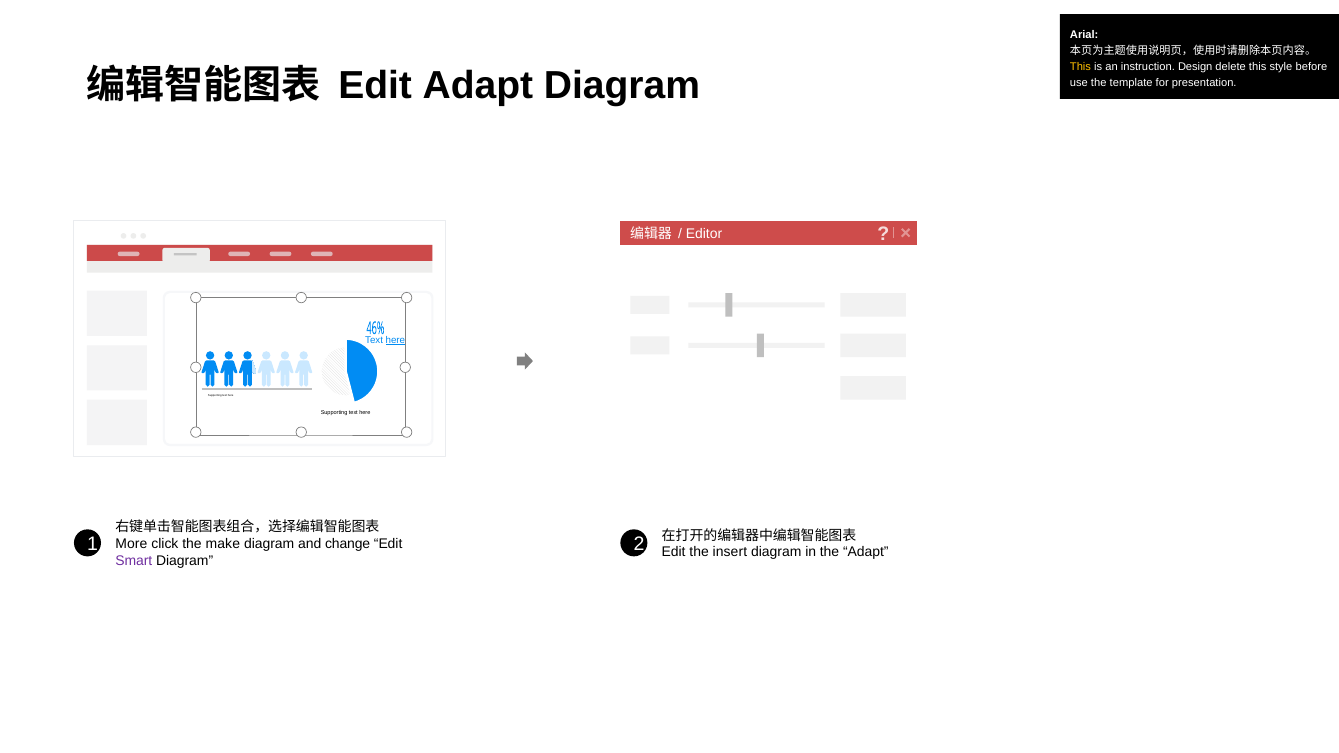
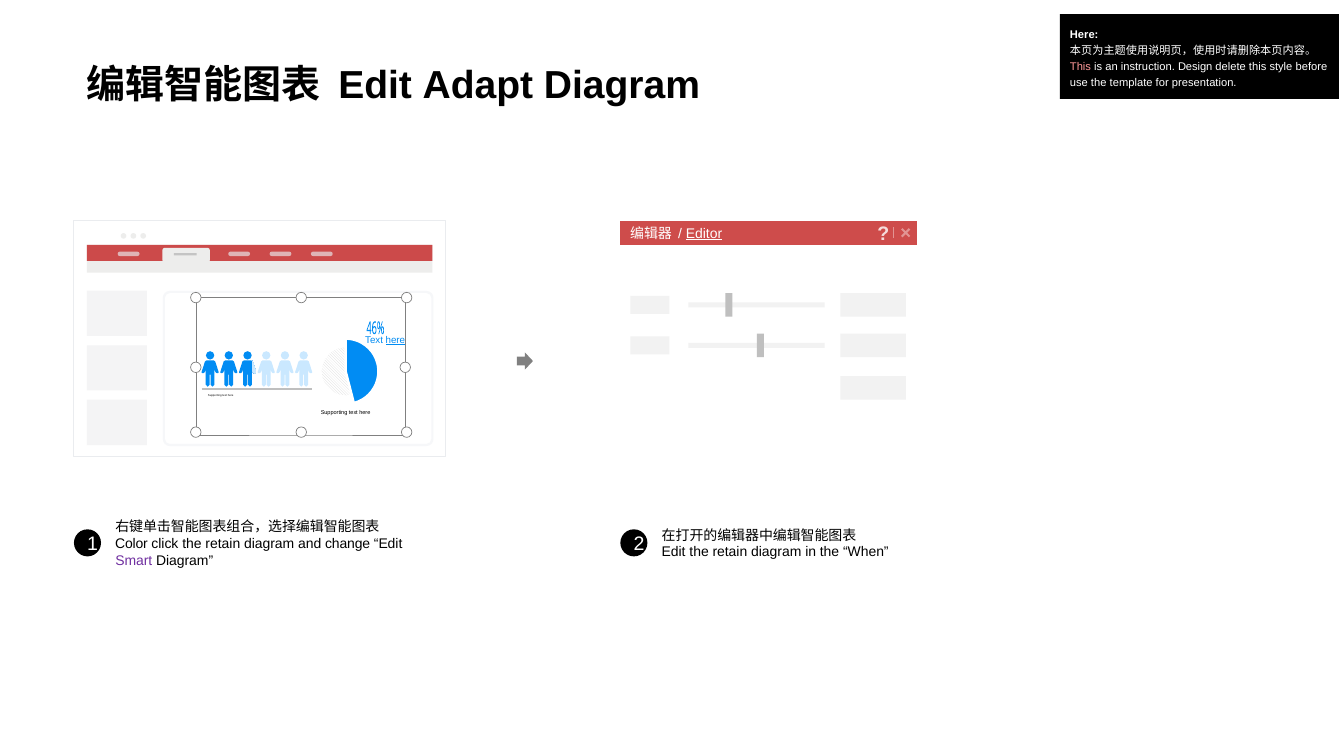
Arial at (1084, 35): Arial -> Here
This at (1081, 67) colour: yellow -> pink
Editor underline: none -> present
More: More -> Color
click the make: make -> retain
Edit the insert: insert -> retain
the Adapt: Adapt -> When
